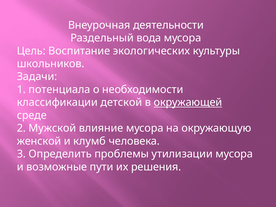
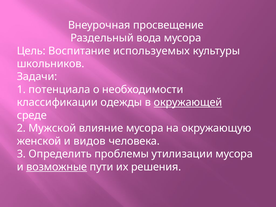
деятельности: деятельности -> просвещение
экологических: экологических -> используемых
детской: детской -> одежды
клумб: клумб -> видов
возможные underline: none -> present
